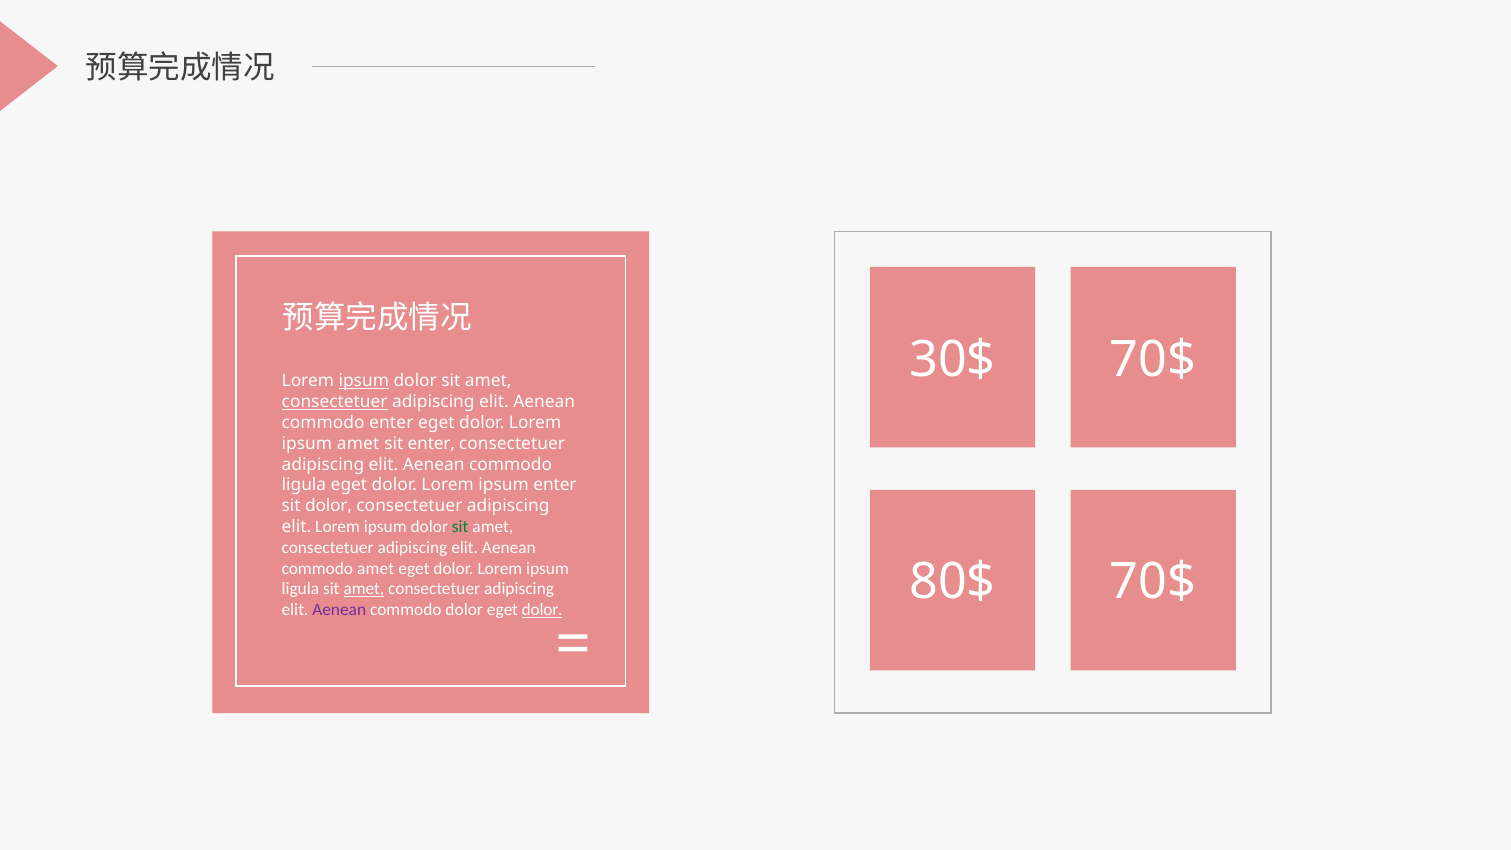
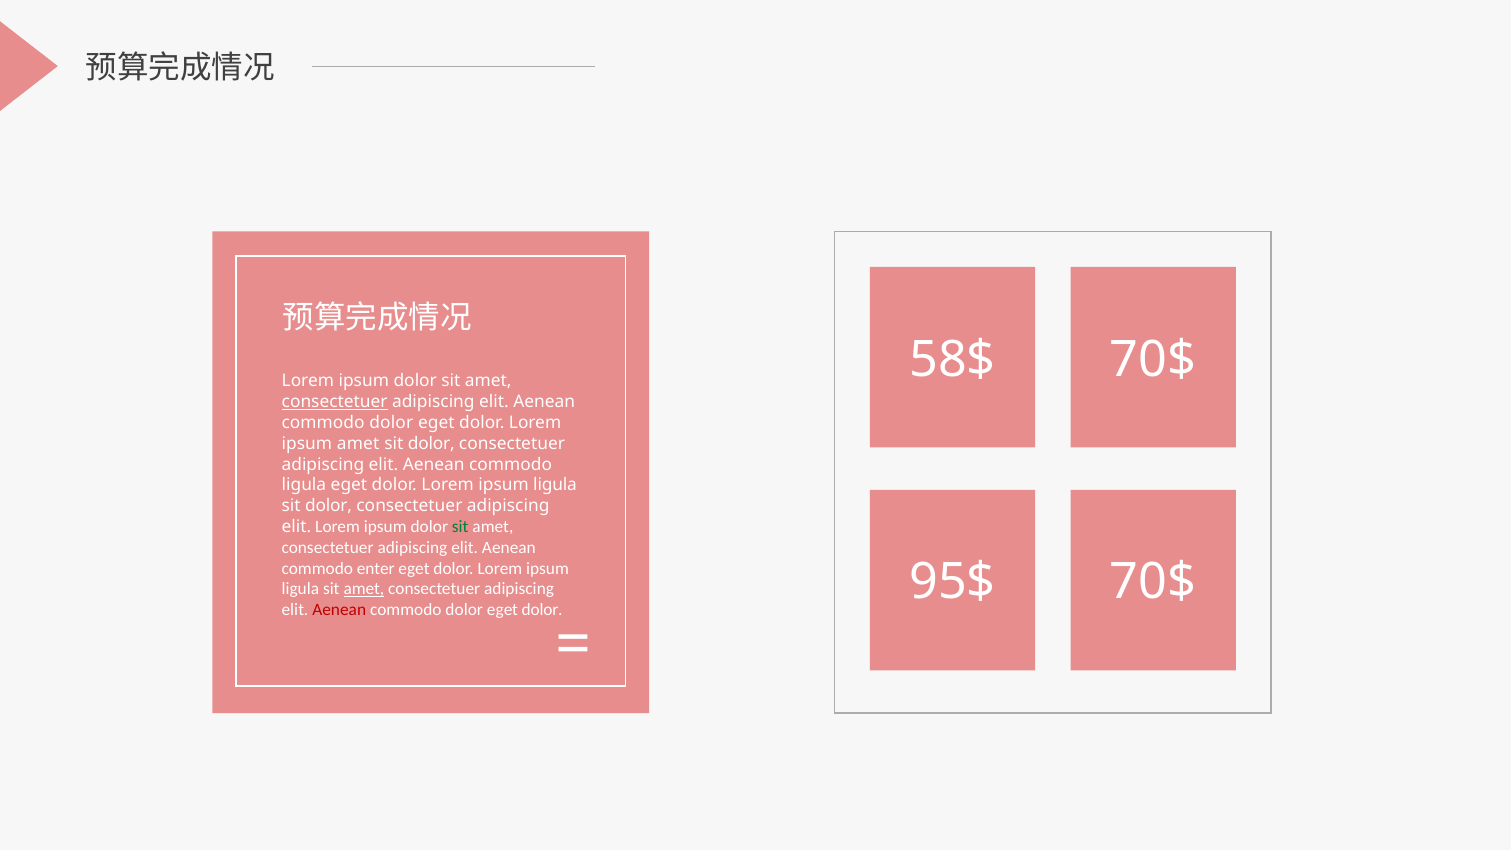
30$: 30$ -> 58$
ipsum at (364, 381) underline: present -> none
enter at (391, 423): enter -> dolor
enter at (431, 444): enter -> dolor
enter at (555, 485): enter -> ligula
commodo amet: amet -> enter
80$: 80$ -> 95$
Aenean at (339, 610) colour: purple -> red
dolor at (542, 610) underline: present -> none
